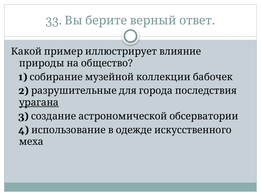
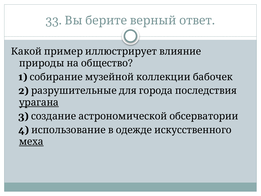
меха underline: none -> present
